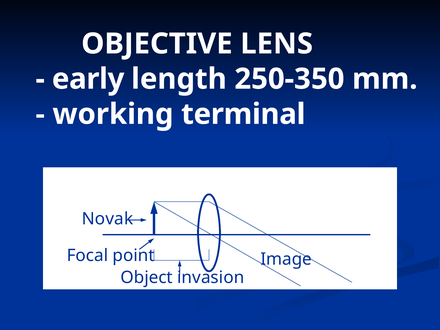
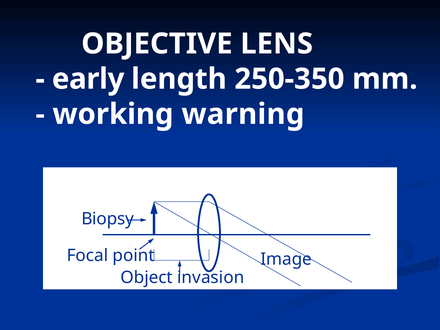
terminal: terminal -> warning
Novak: Novak -> Biopsy
